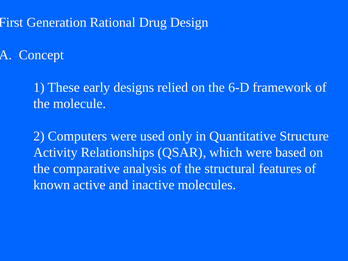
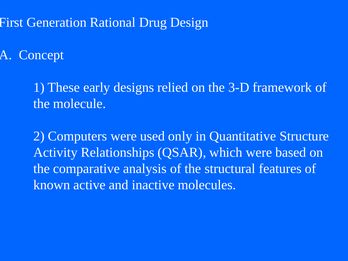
6-D: 6-D -> 3-D
